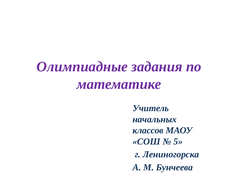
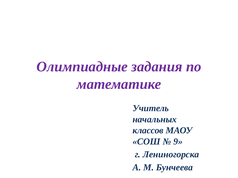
5: 5 -> 9
